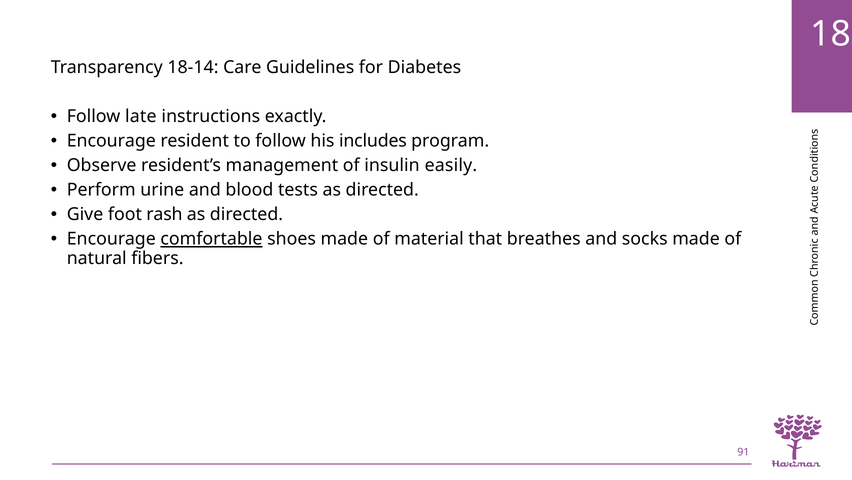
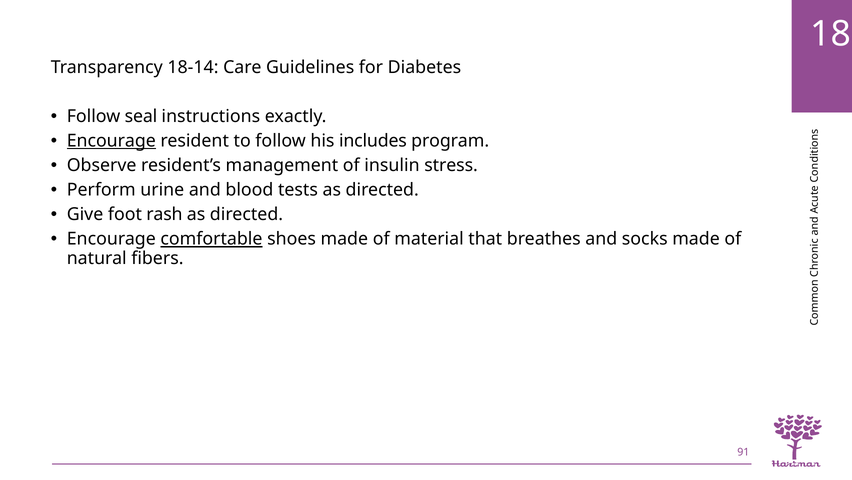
late: late -> seal
Encourage at (111, 141) underline: none -> present
easily: easily -> stress
